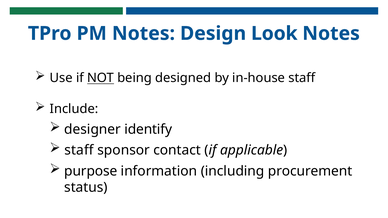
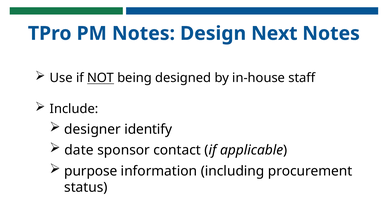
Look: Look -> Next
staff at (79, 150): staff -> date
